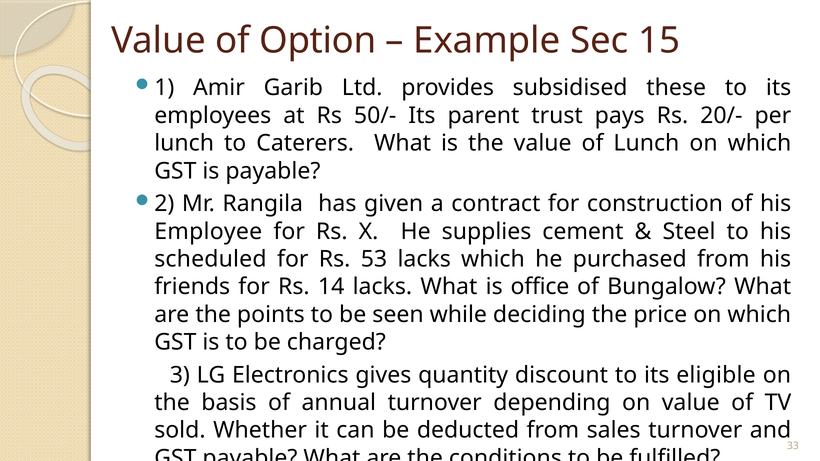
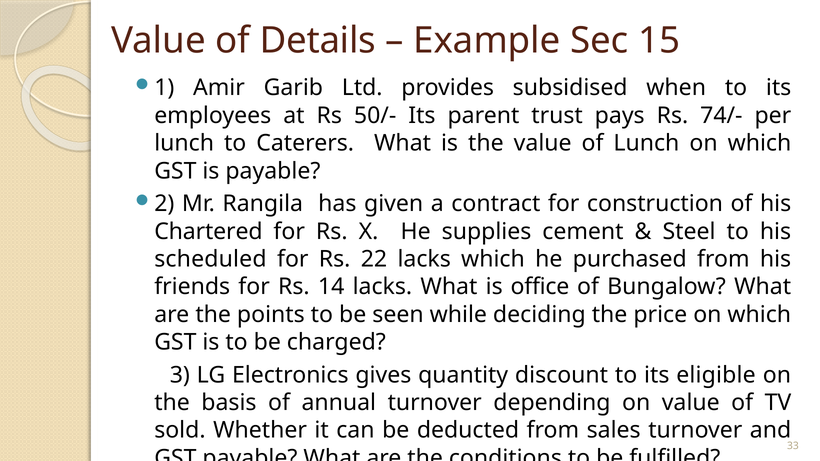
Option: Option -> Details
these: these -> when
20/-: 20/- -> 74/-
Employee: Employee -> Chartered
53: 53 -> 22
